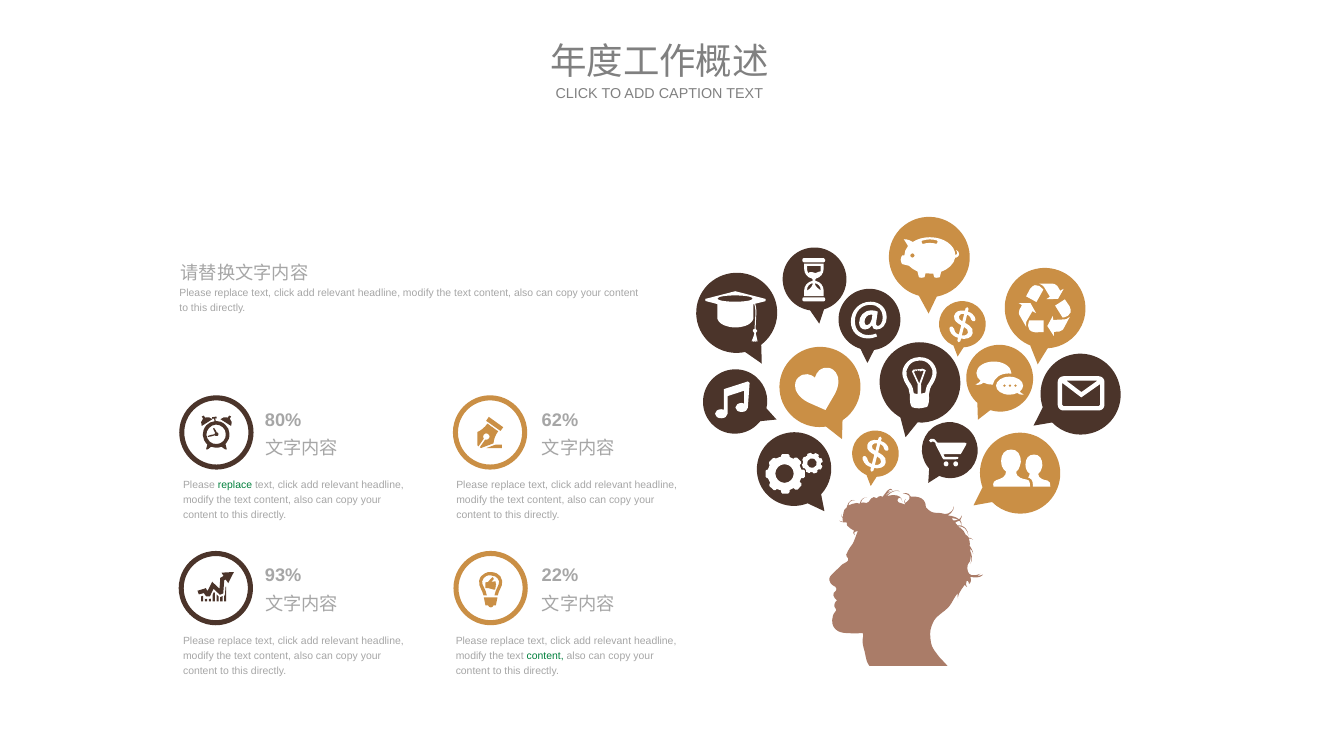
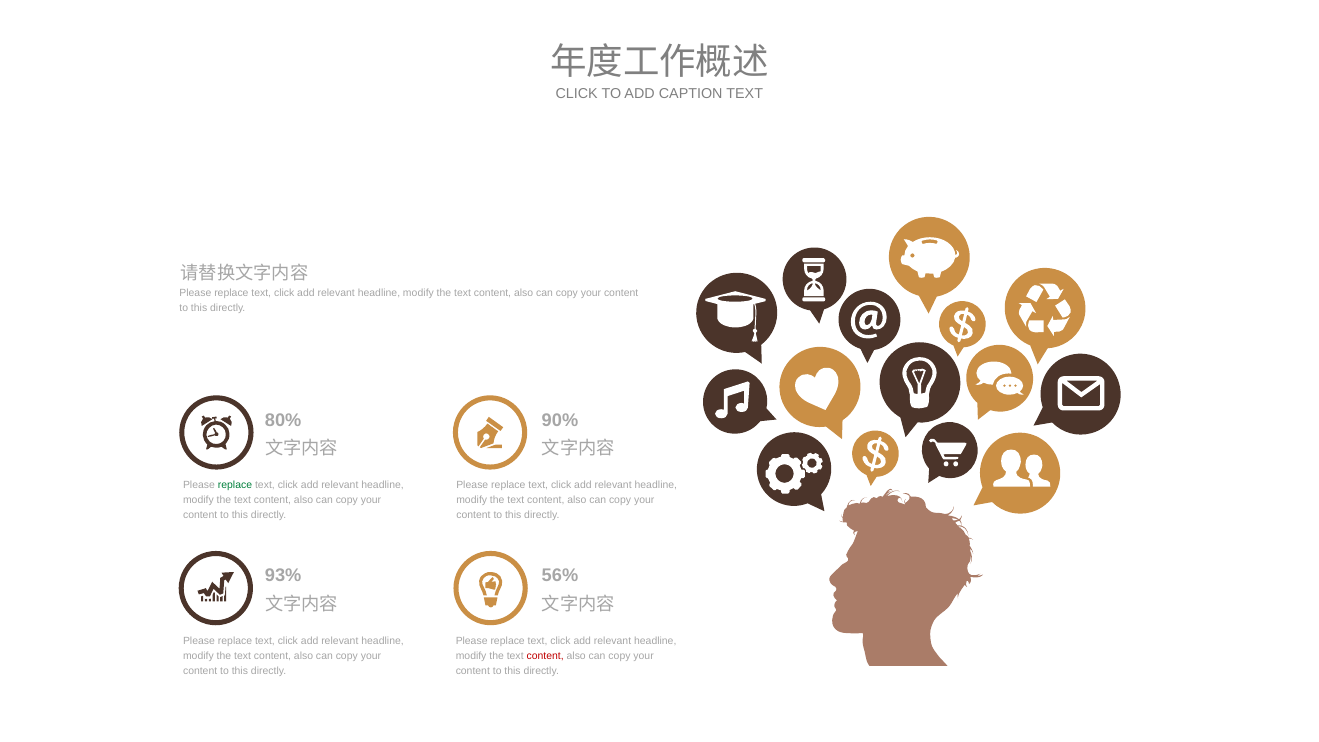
62%: 62% -> 90%
22%: 22% -> 56%
content at (545, 656) colour: green -> red
